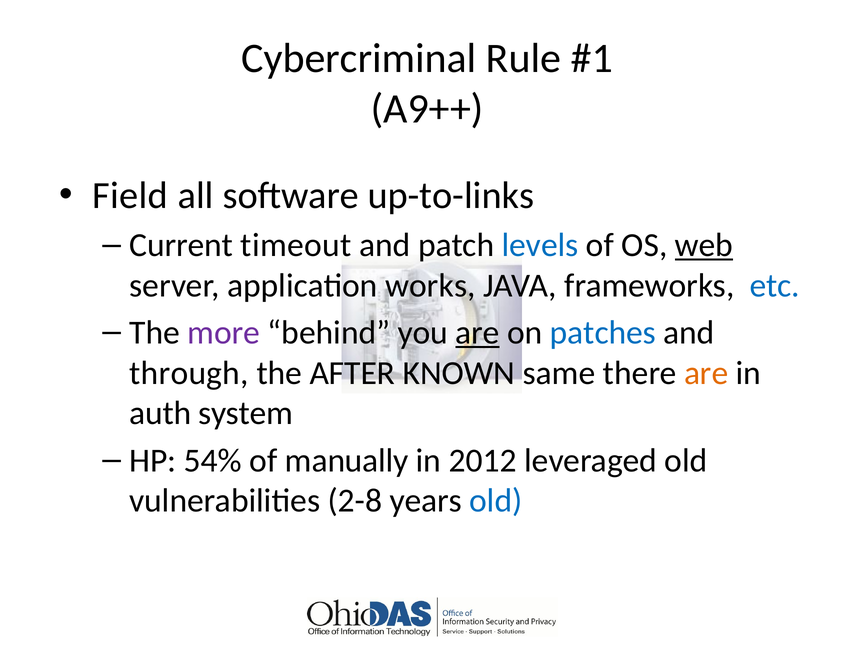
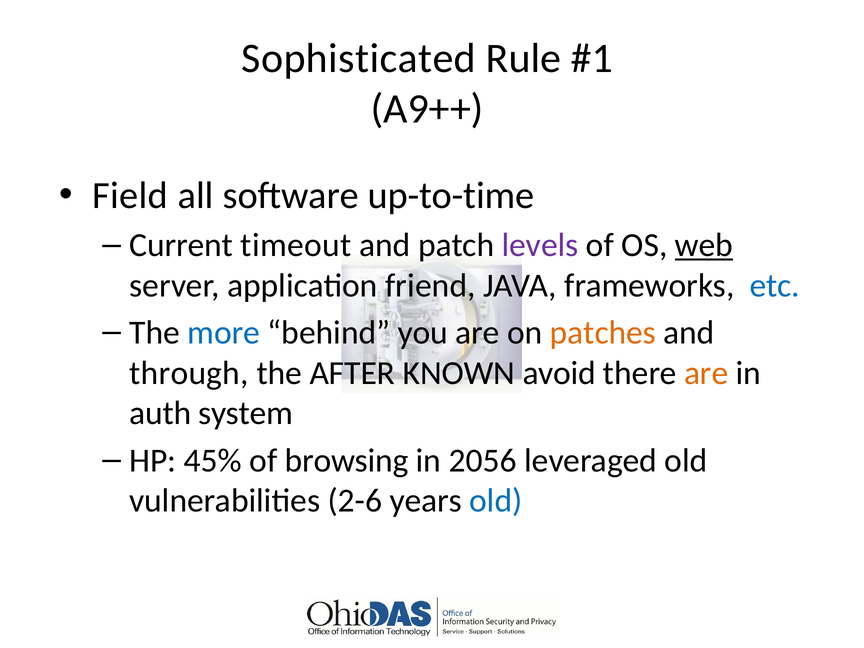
Cybercriminal: Cybercriminal -> Sophisticated
up-to-links: up-to-links -> up-to-time
levels colour: blue -> purple
works: works -> friend
more colour: purple -> blue
are at (478, 333) underline: present -> none
patches colour: blue -> orange
same: same -> avoid
54%: 54% -> 45%
manually: manually -> browsing
2012: 2012 -> 2056
2-8: 2-8 -> 2-6
